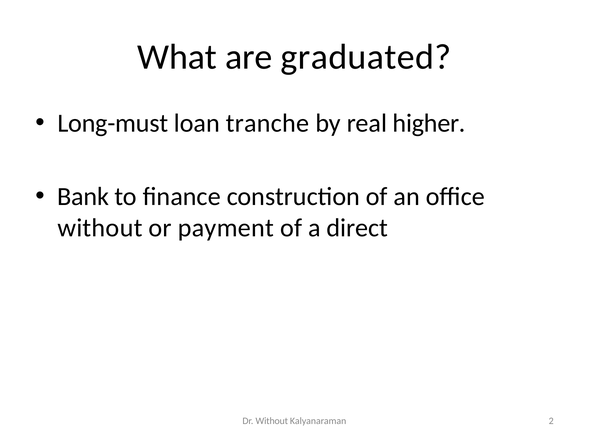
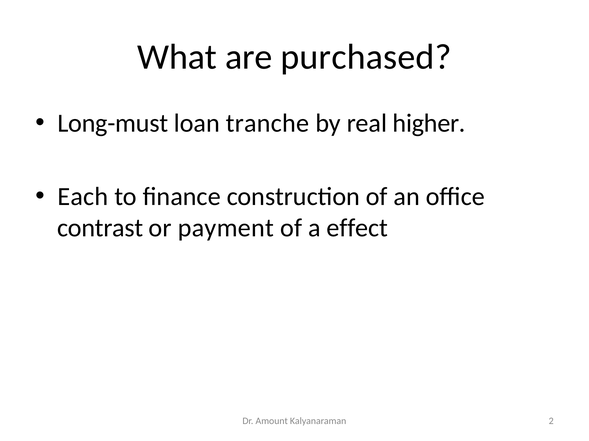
graduated: graduated -> purchased
Bank: Bank -> Each
without at (100, 228): without -> contrast
direct: direct -> effect
Dr Without: Without -> Amount
